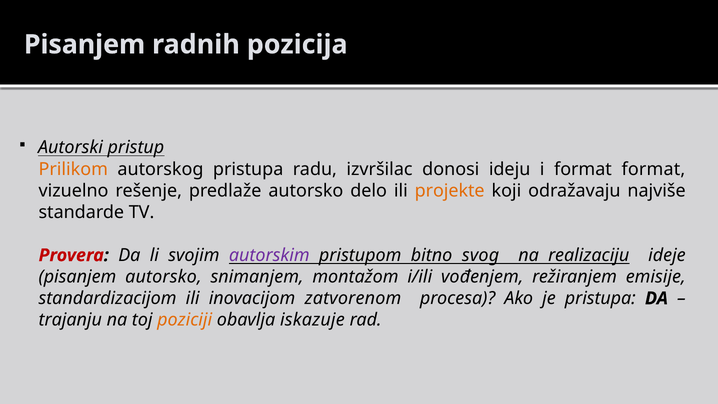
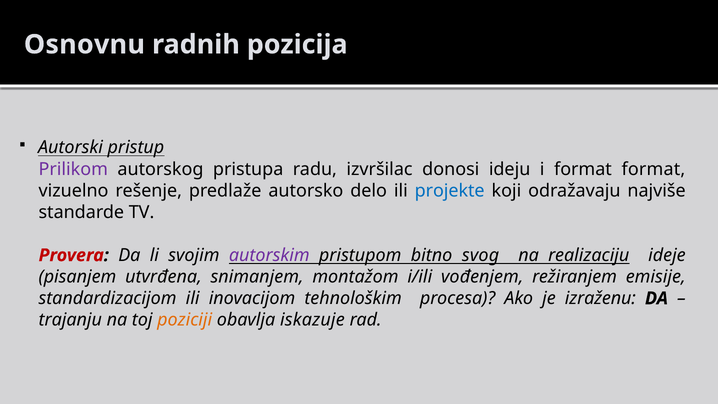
Pisanjem at (85, 44): Pisanjem -> Osnovnu
Prilikom colour: orange -> purple
projekte colour: orange -> blue
pisanjem autorsko: autorsko -> utvrđena
zatvorenom: zatvorenom -> tehnološkim
je pristupa: pristupa -> izraženu
